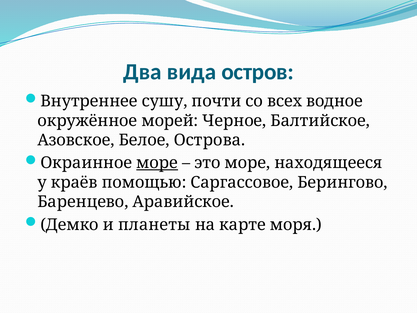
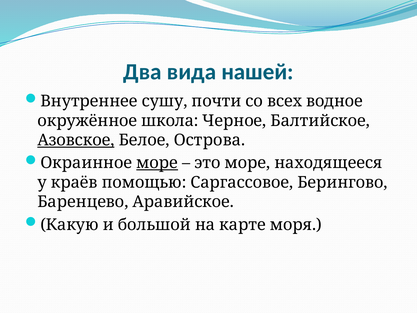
остров: остров -> нашей
морей: морей -> школа
Азовское underline: none -> present
Демко: Демко -> Какую
планеты: планеты -> большой
